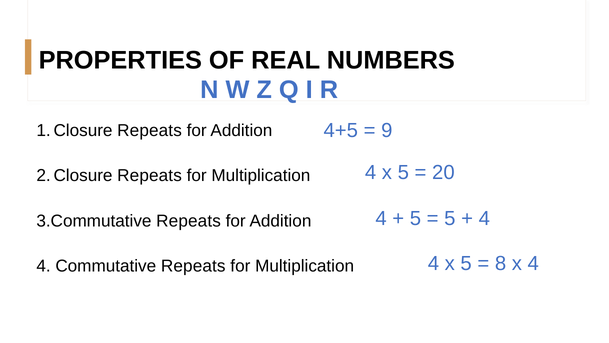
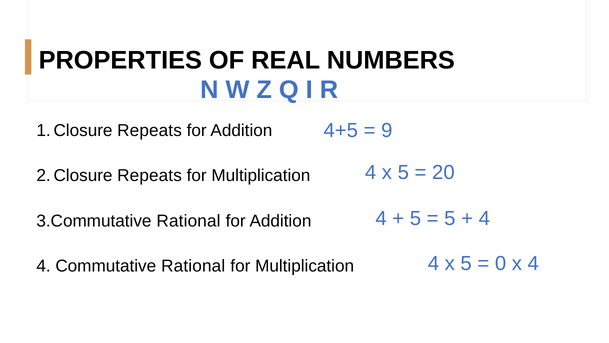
3.Commutative Repeats: Repeats -> Rational
8: 8 -> 0
Commutative Repeats: Repeats -> Rational
